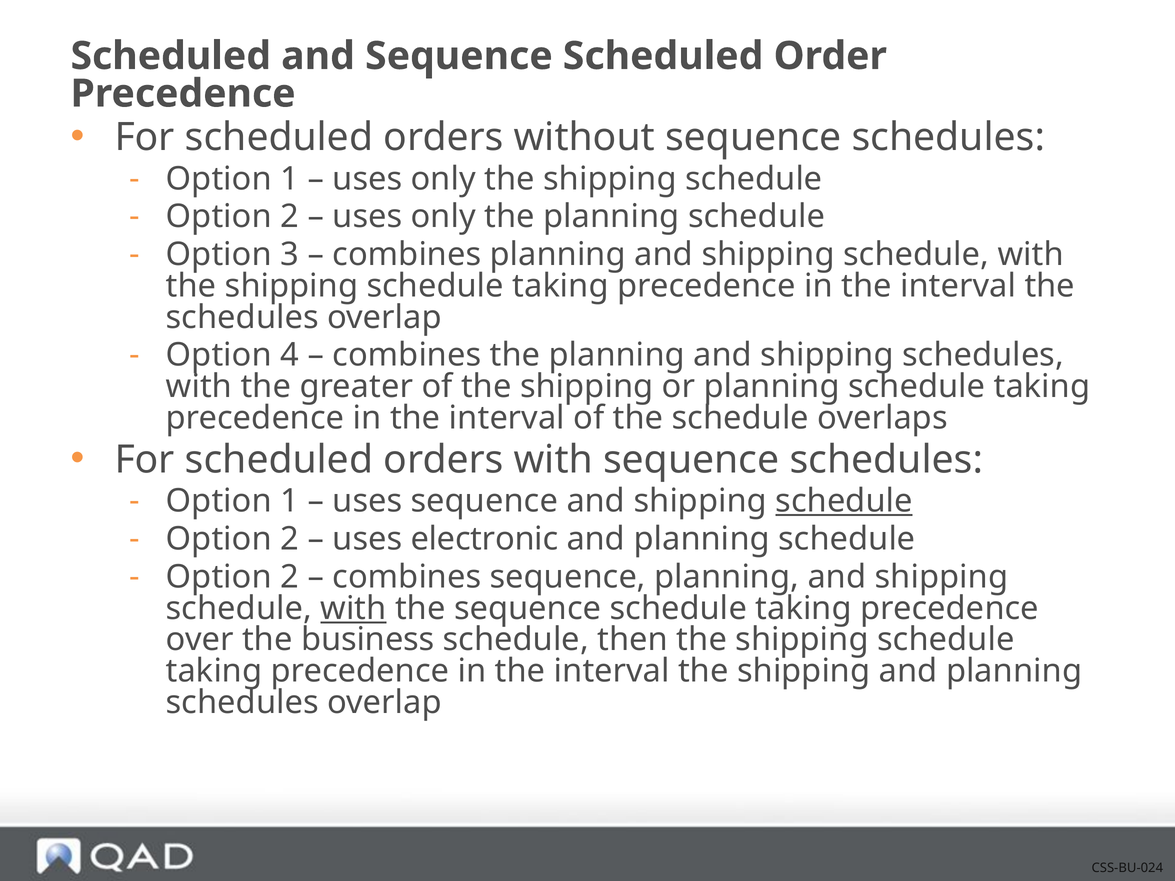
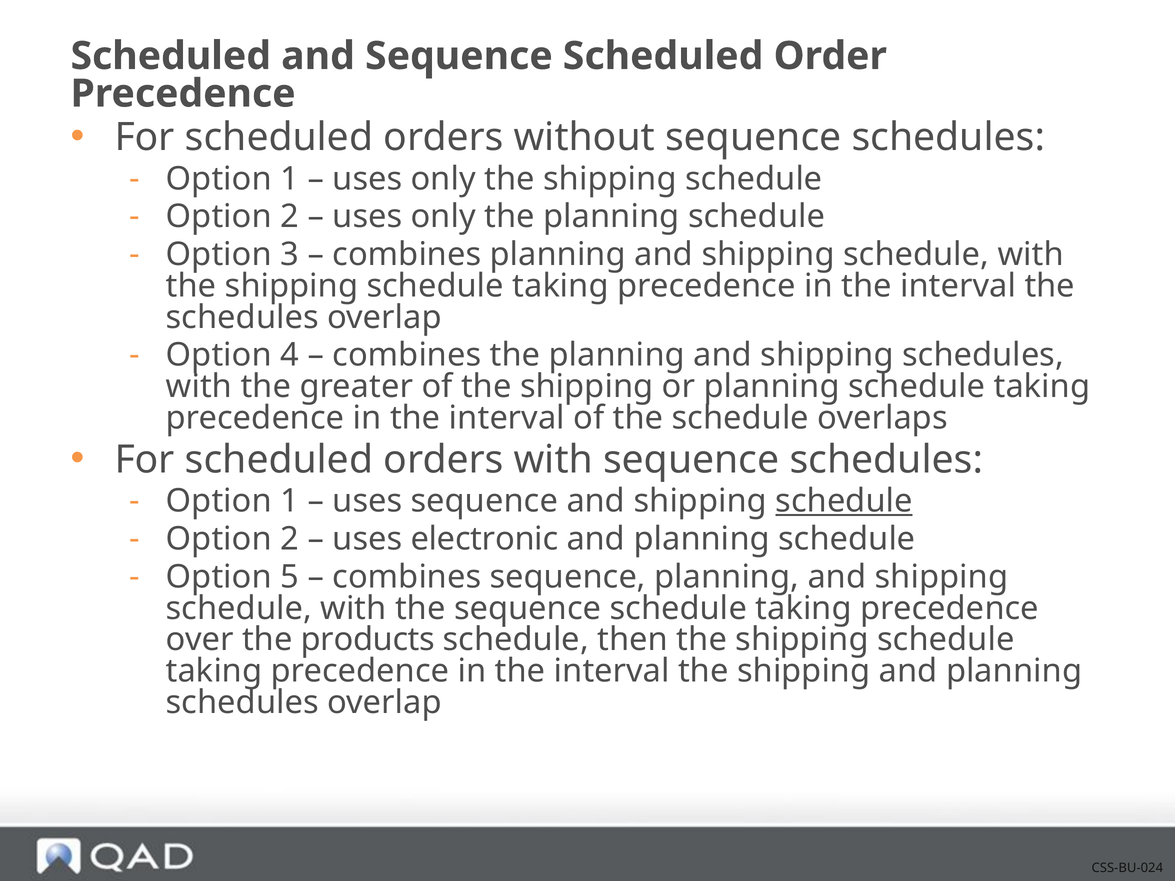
2 at (290, 577): 2 -> 5
with at (353, 608) underline: present -> none
business: business -> products
